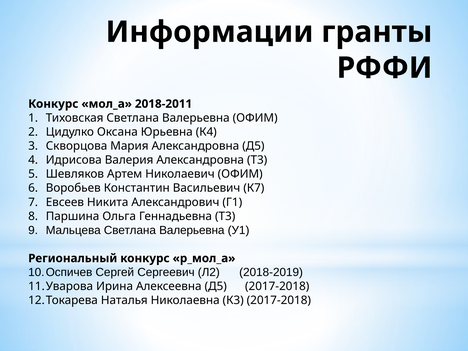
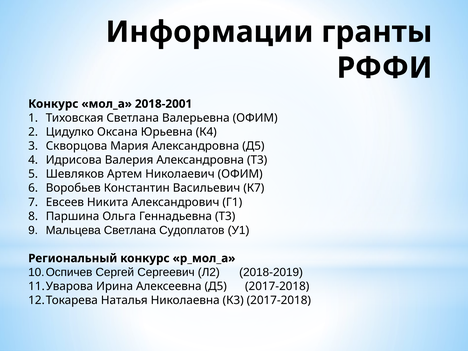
2018-2011: 2018-2011 -> 2018-2001
Мальцева Светлана Валерьевна: Валерьевна -> Судоплатов
